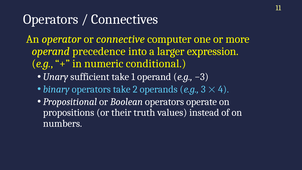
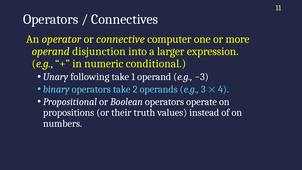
precedence: precedence -> disjunction
sufficient: sufficient -> following
